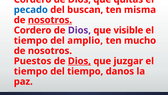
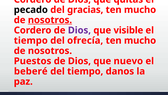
pecado colour: blue -> black
buscan: buscan -> gracias
misma at (140, 10): misma -> mucho
amplio: amplio -> ofrecía
Dios at (79, 61) underline: present -> none
juzgar: juzgar -> nuevo
tiempo at (31, 71): tiempo -> beberé
